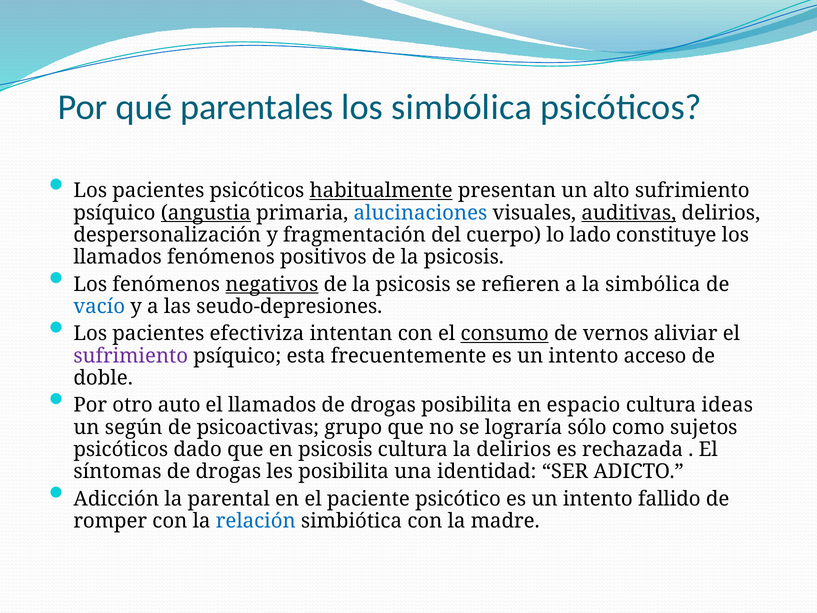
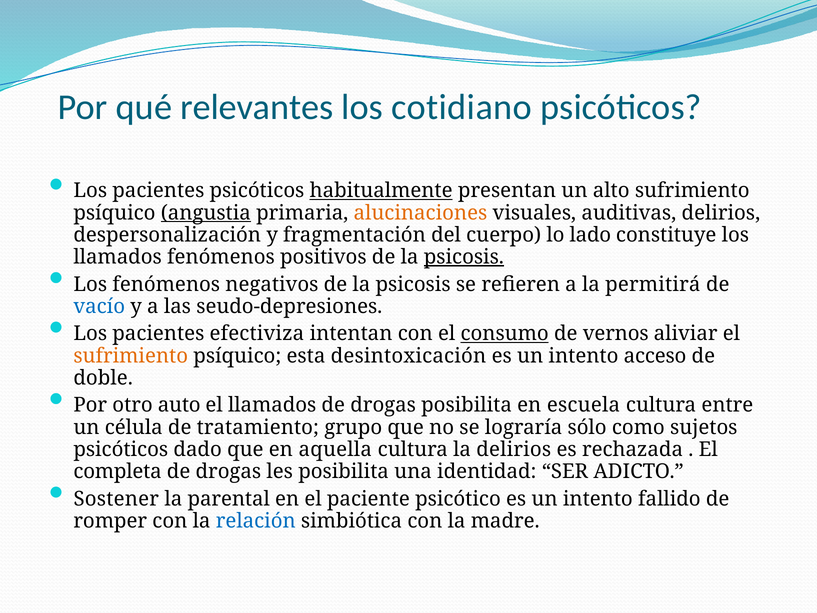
parentales: parentales -> relevantes
los simbólica: simbólica -> cotidiano
alucinaciones colour: blue -> orange
auditivas underline: present -> none
psicosis at (464, 257) underline: none -> present
negativos underline: present -> none
la simbólica: simbólica -> permitirá
sufrimiento at (131, 356) colour: purple -> orange
frecuentemente: frecuentemente -> desintoxicación
espacio: espacio -> escuela
ideas: ideas -> entre
según: según -> célula
psicoactivas: psicoactivas -> tratamiento
en psicosis: psicosis -> aquella
síntomas: síntomas -> completa
Adicción: Adicción -> Sostener
